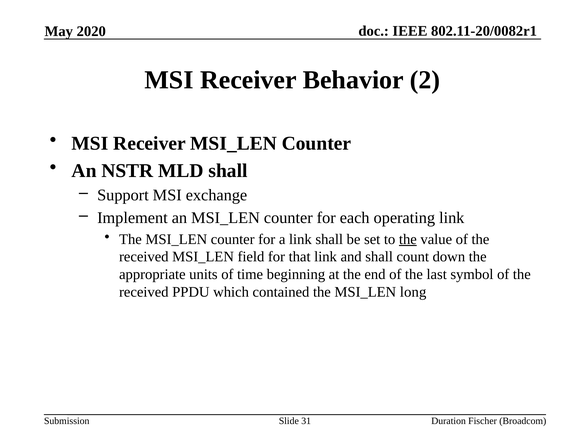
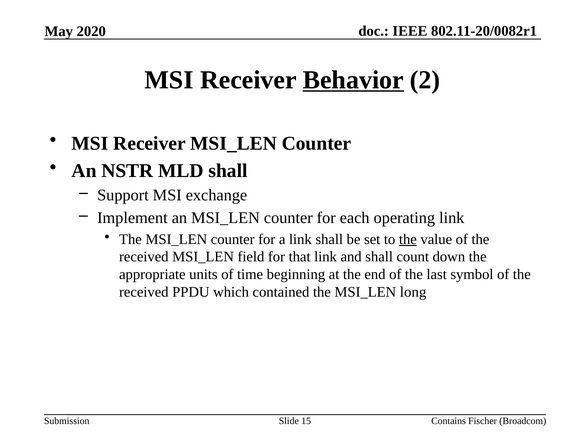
Behavior underline: none -> present
31: 31 -> 15
Duration: Duration -> Contains
